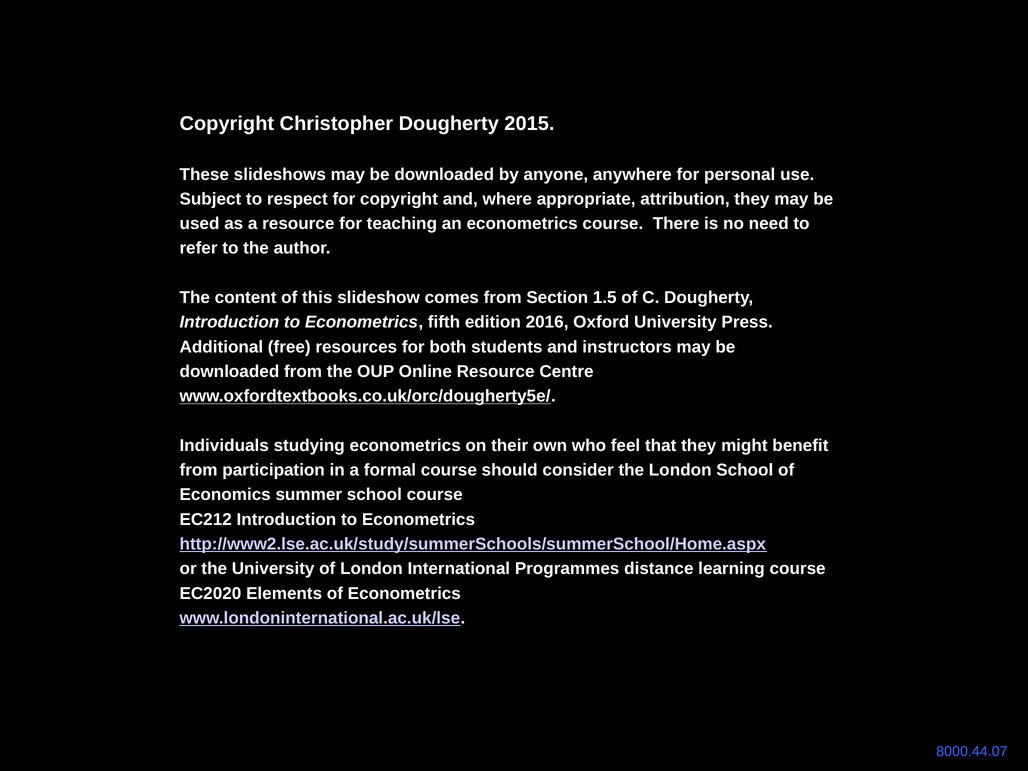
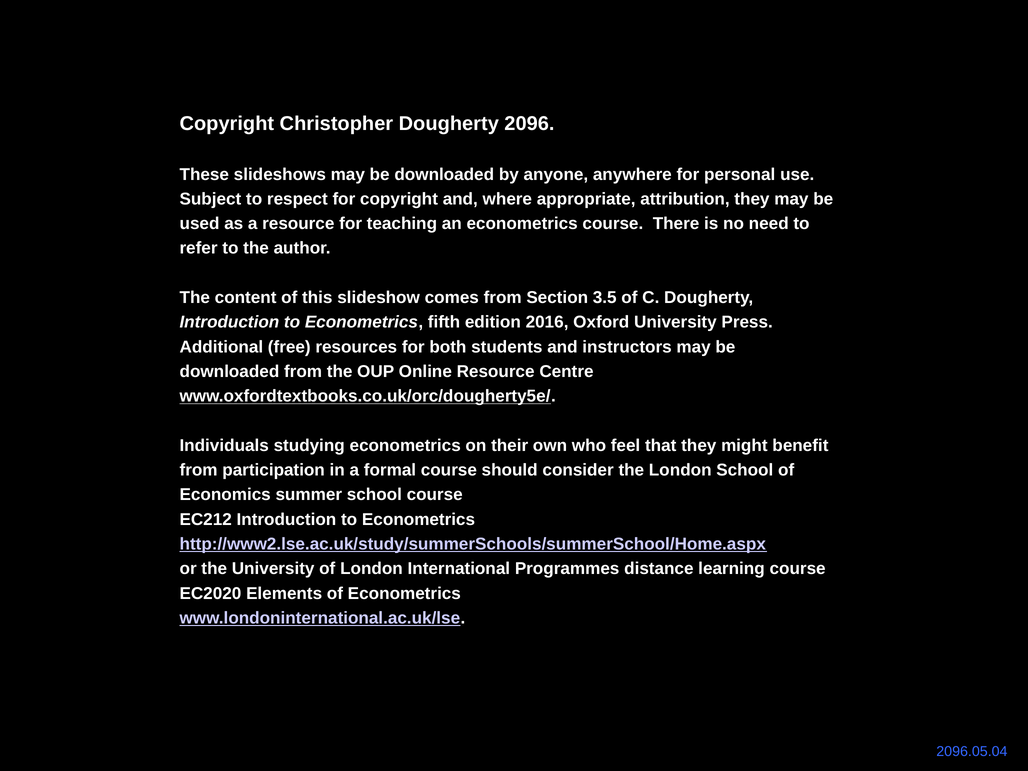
2015: 2015 -> 2096
1.5: 1.5 -> 3.5
8000.44.07: 8000.44.07 -> 2096.05.04
